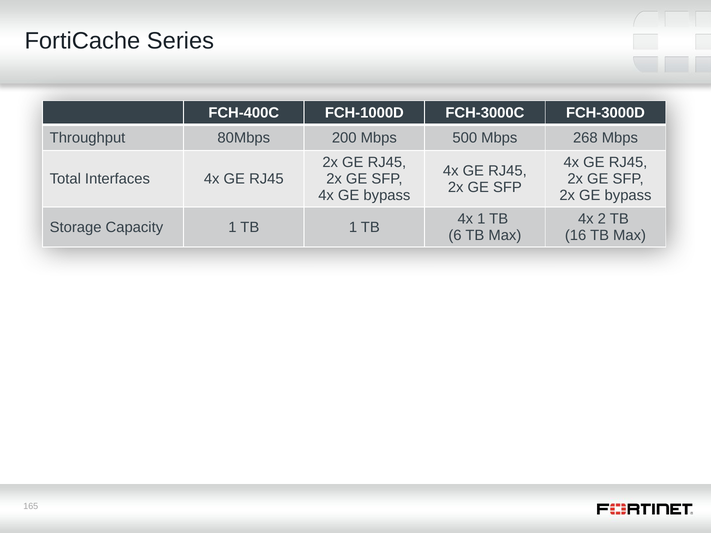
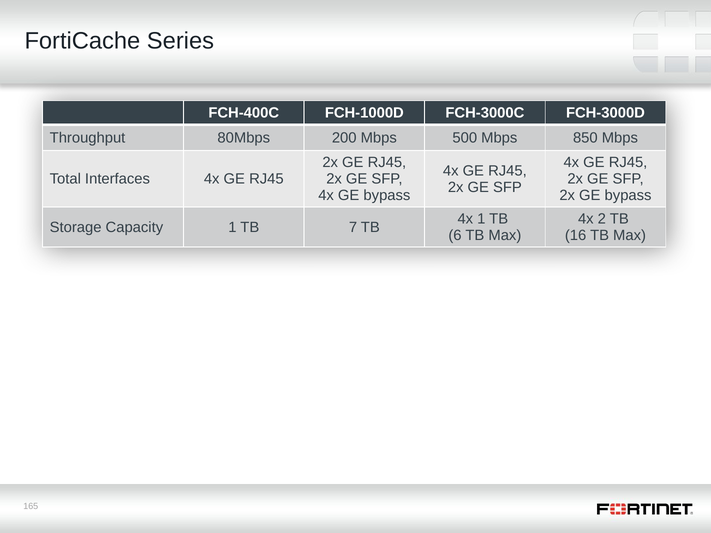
268: 268 -> 850
TB 1: 1 -> 7
